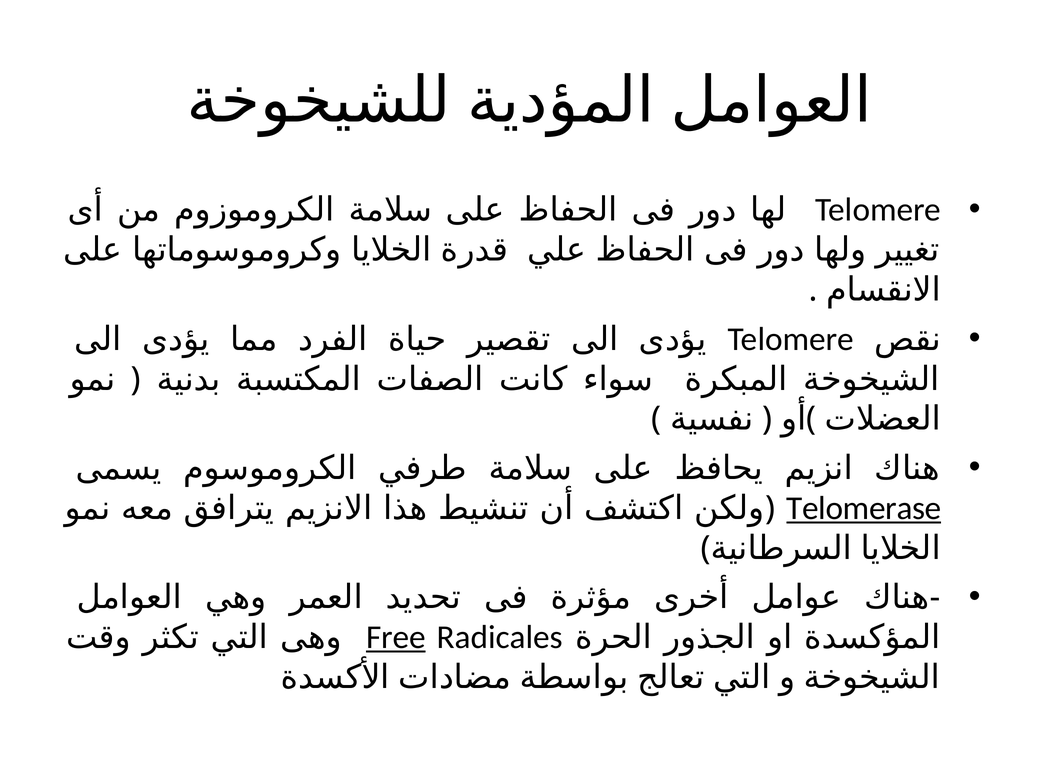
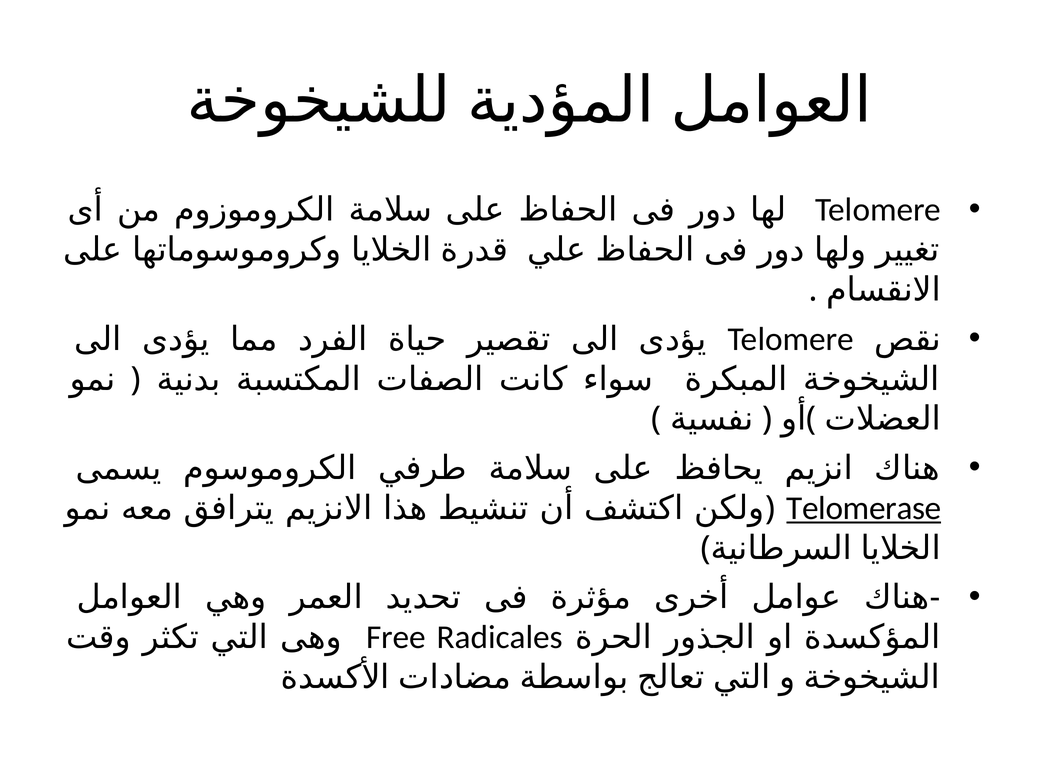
Free underline: present -> none
